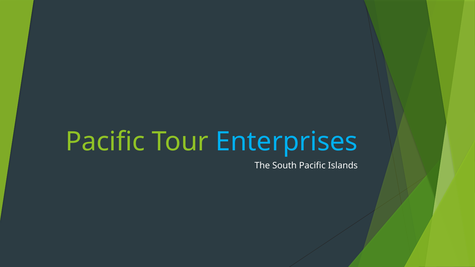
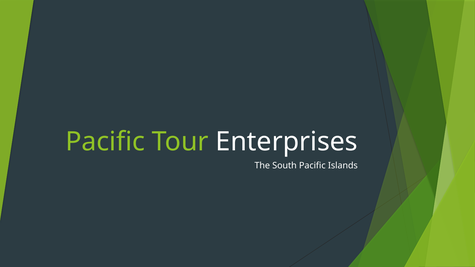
Enterprises colour: light blue -> white
